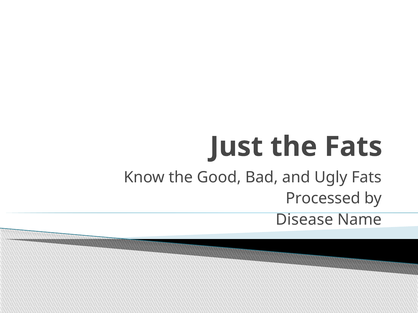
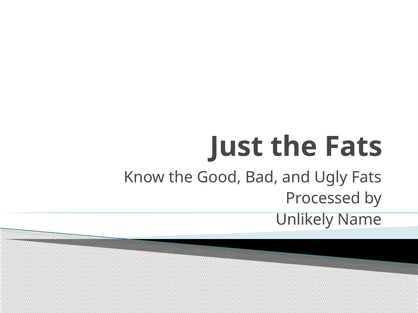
Disease: Disease -> Unlikely
